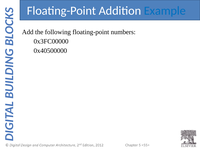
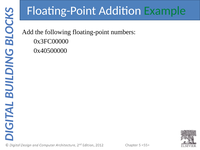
Example colour: blue -> green
